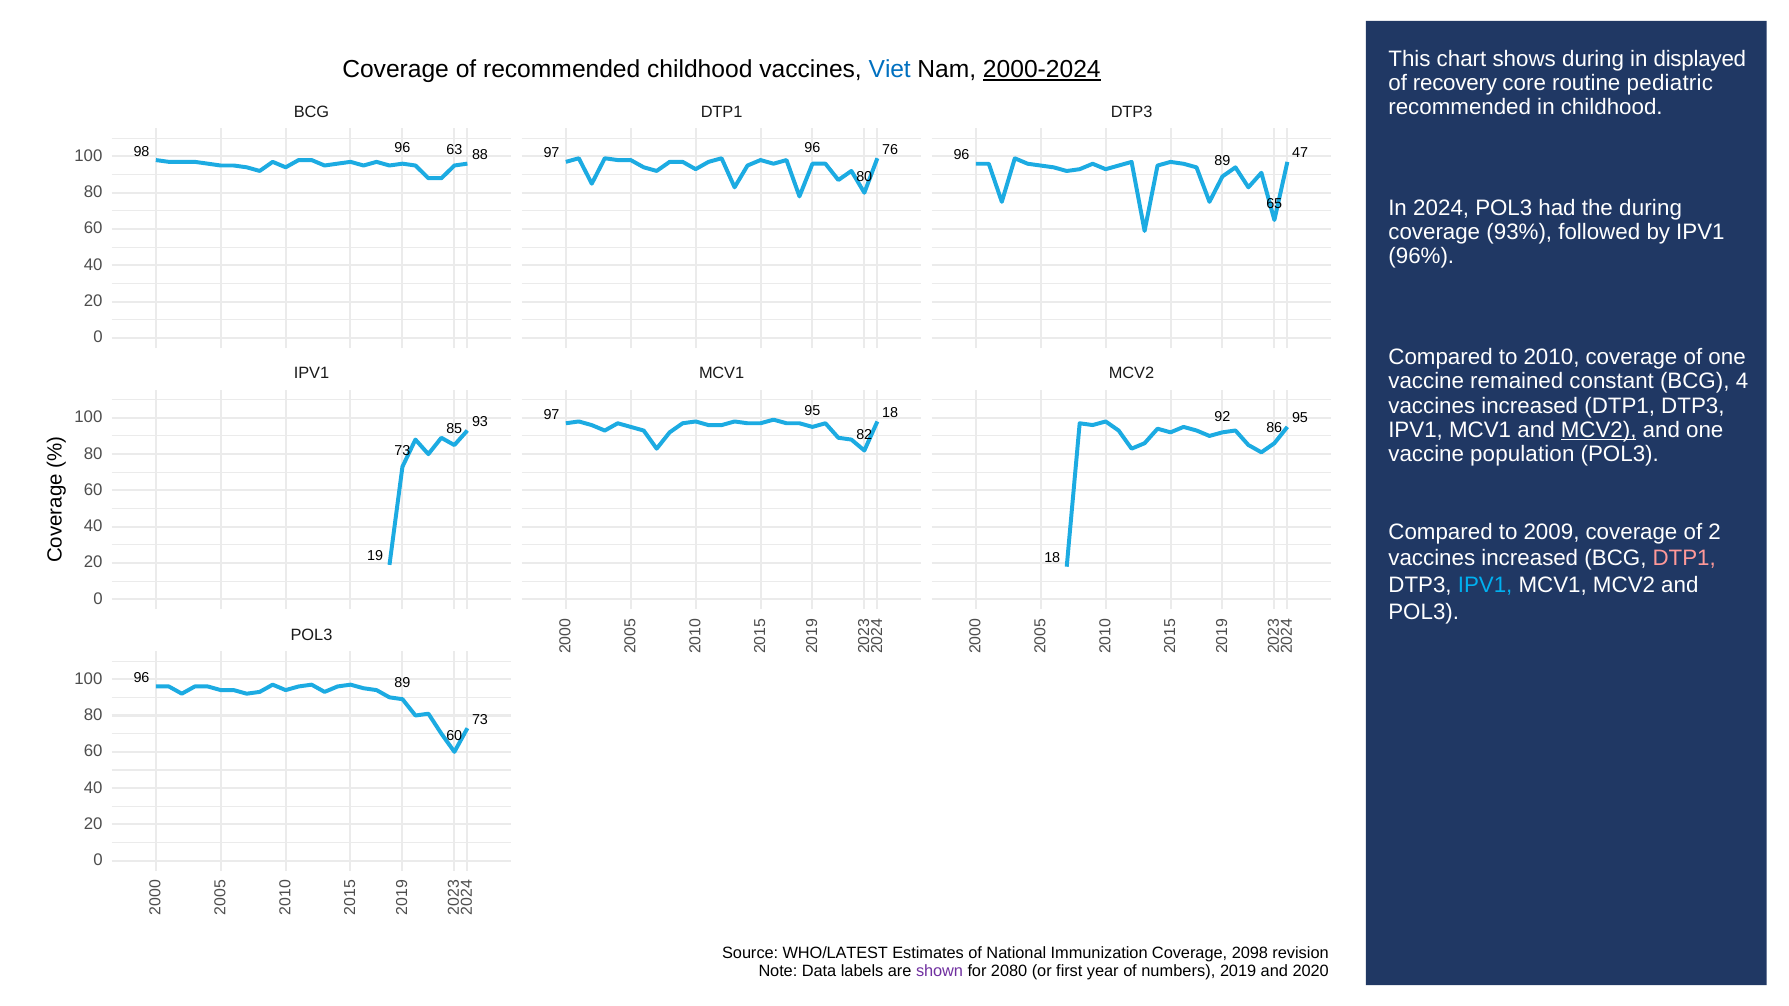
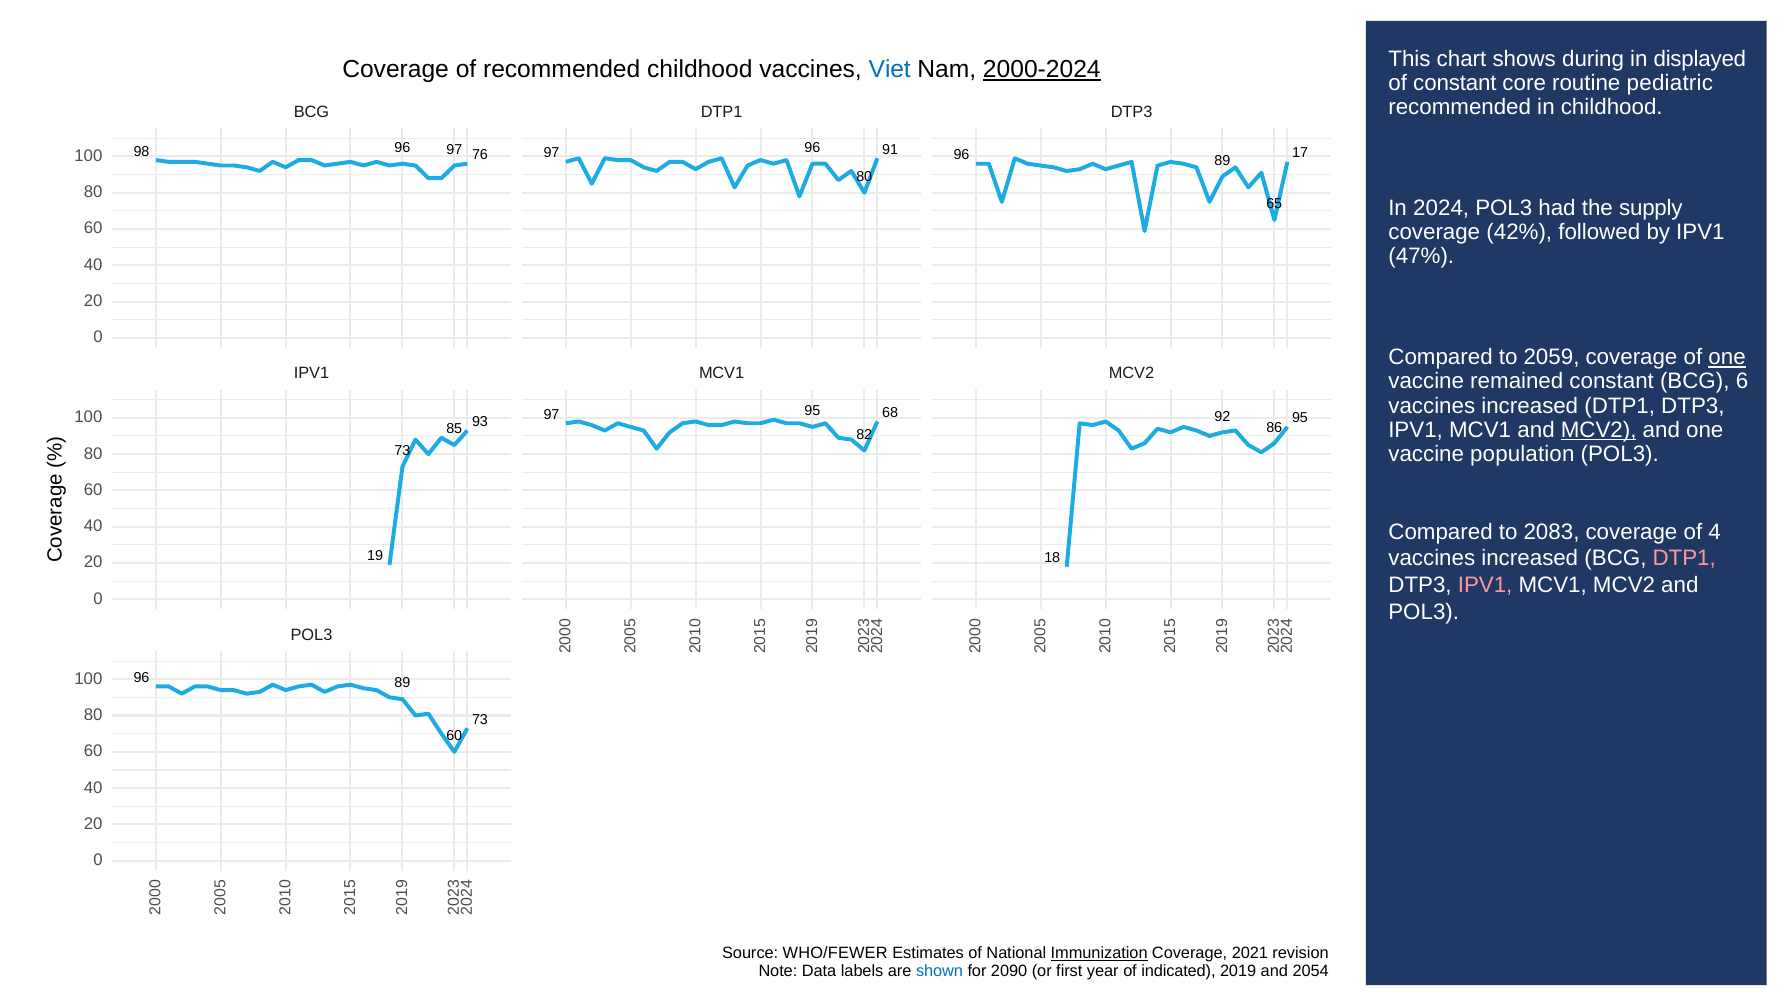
of recovery: recovery -> constant
96 63: 63 -> 97
88: 88 -> 76
76: 76 -> 91
47: 47 -> 17
the during: during -> supply
93%: 93% -> 42%
96%: 96% -> 47%
2010: 2010 -> 2059
one at (1727, 358) underline: none -> present
BCG 4: 4 -> 6
97 18: 18 -> 68
2009: 2009 -> 2083
of 2: 2 -> 4
IPV1 at (1485, 586) colour: light blue -> pink
WHO/LATEST: WHO/LATEST -> WHO/FEWER
Immunization underline: none -> present
2098: 2098 -> 2021
shown colour: purple -> blue
2080: 2080 -> 2090
numbers: numbers -> indicated
2020: 2020 -> 2054
